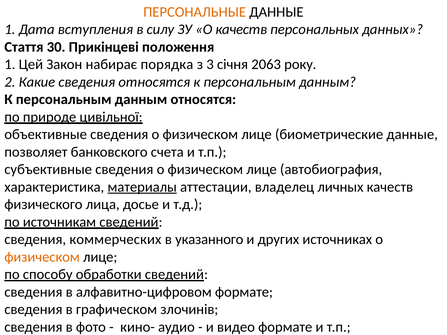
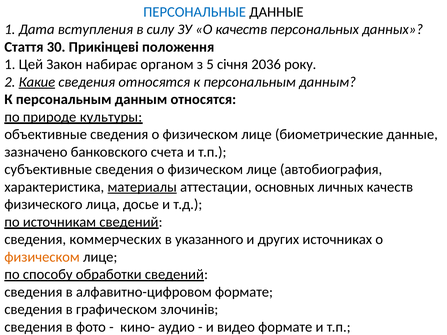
ПЕРСОНАЛЬНЫЕ colour: orange -> blue
порядка: порядка -> органом
3: 3 -> 5
2063: 2063 -> 2036
Какие underline: none -> present
цивільної: цивільної -> культуры
позволяет: позволяет -> зазначено
владелец: владелец -> основных
